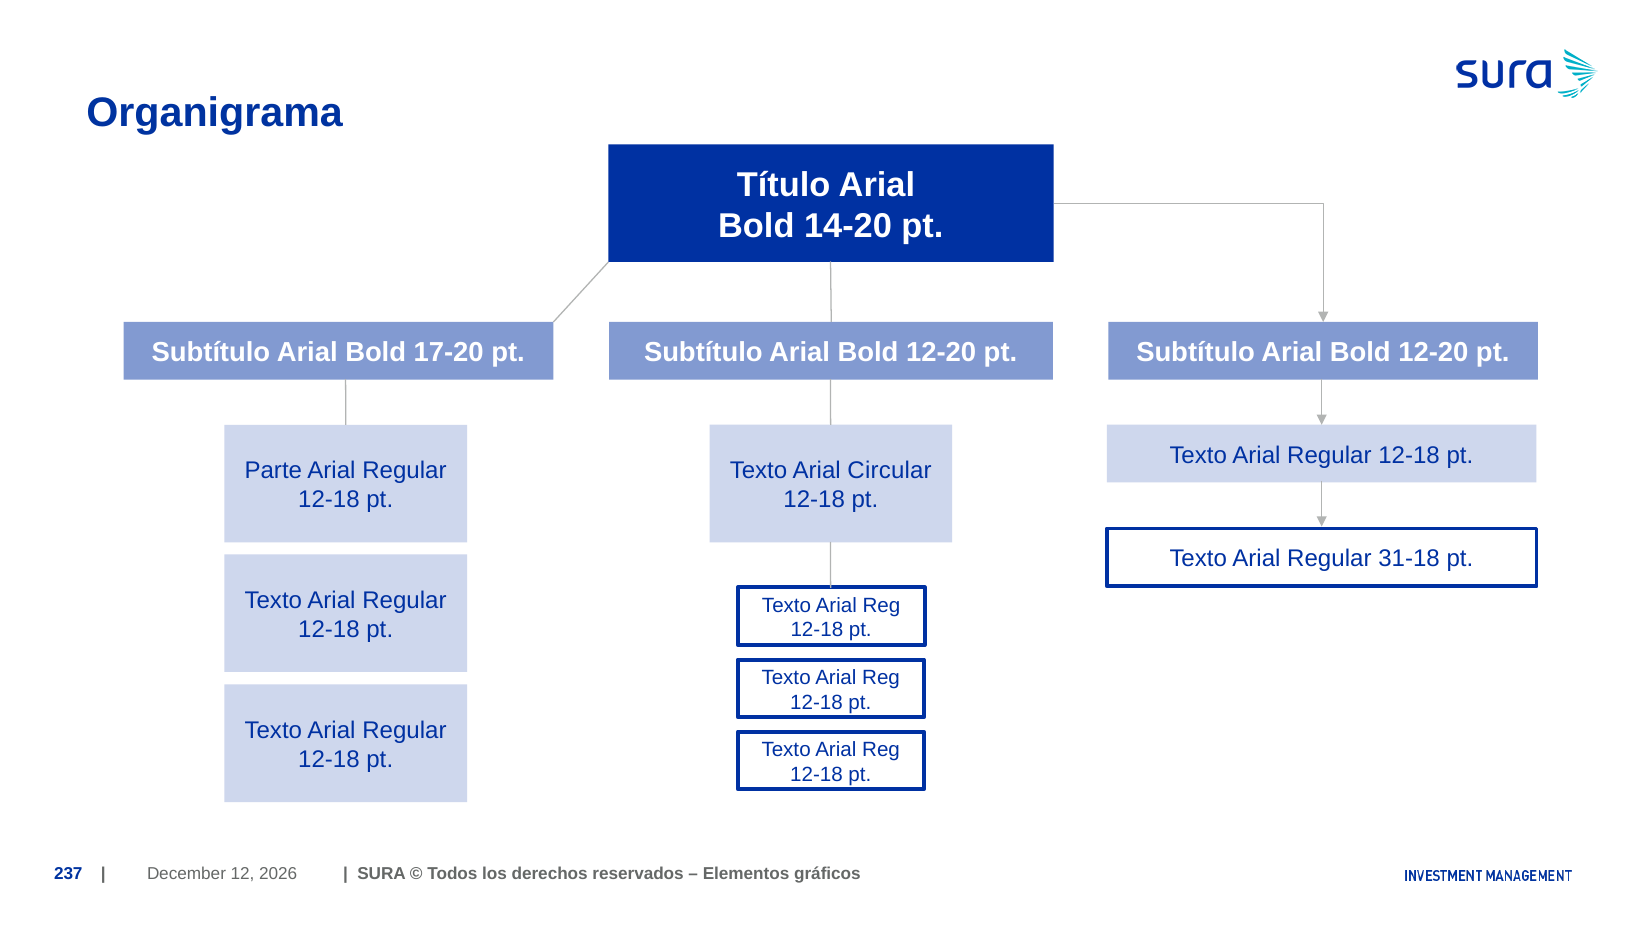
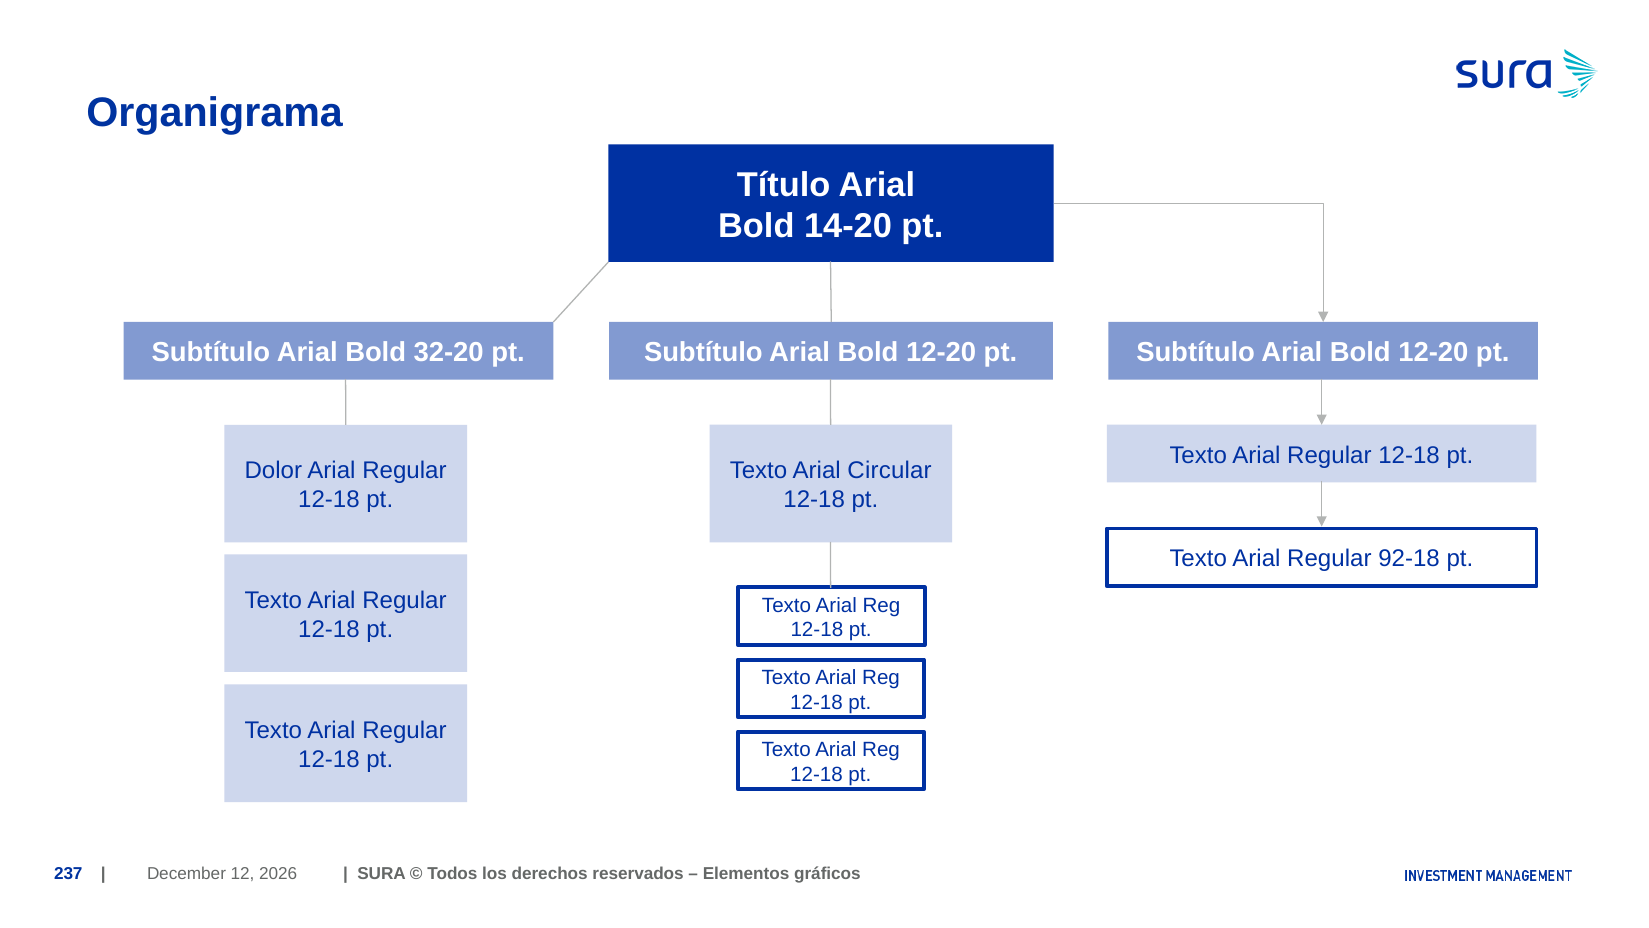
17-20: 17-20 -> 32-20
Parte: Parte -> Dolor
31-18: 31-18 -> 92-18
